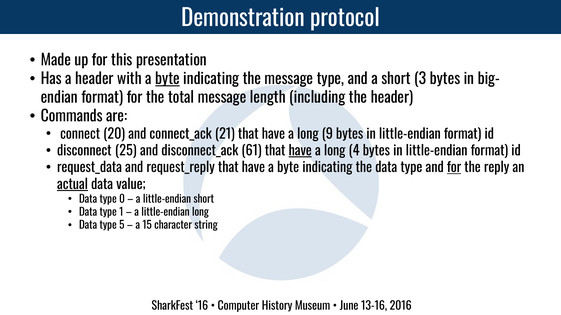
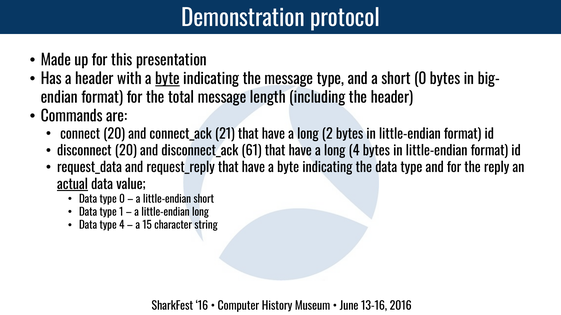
short 3: 3 -> 0
9: 9 -> 2
disconnect 25: 25 -> 20
have at (300, 151) underline: present -> none
for at (454, 168) underline: present -> none
type 5: 5 -> 4
